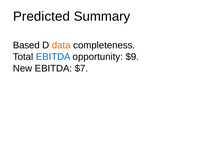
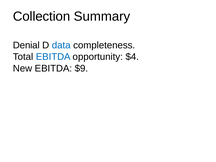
Predicted: Predicted -> Collection
Based: Based -> Denial
data colour: orange -> blue
$9: $9 -> $4
$7: $7 -> $9
